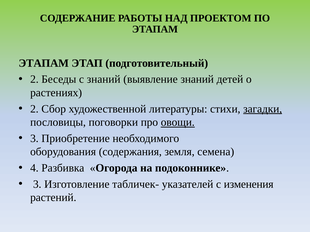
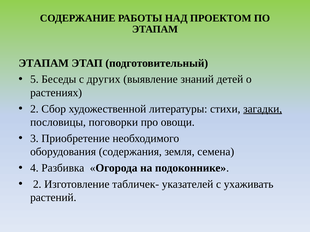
2 at (34, 79): 2 -> 5
с знаний: знаний -> других
овощи underline: present -> none
3 at (37, 184): 3 -> 2
изменения: изменения -> ухаживать
